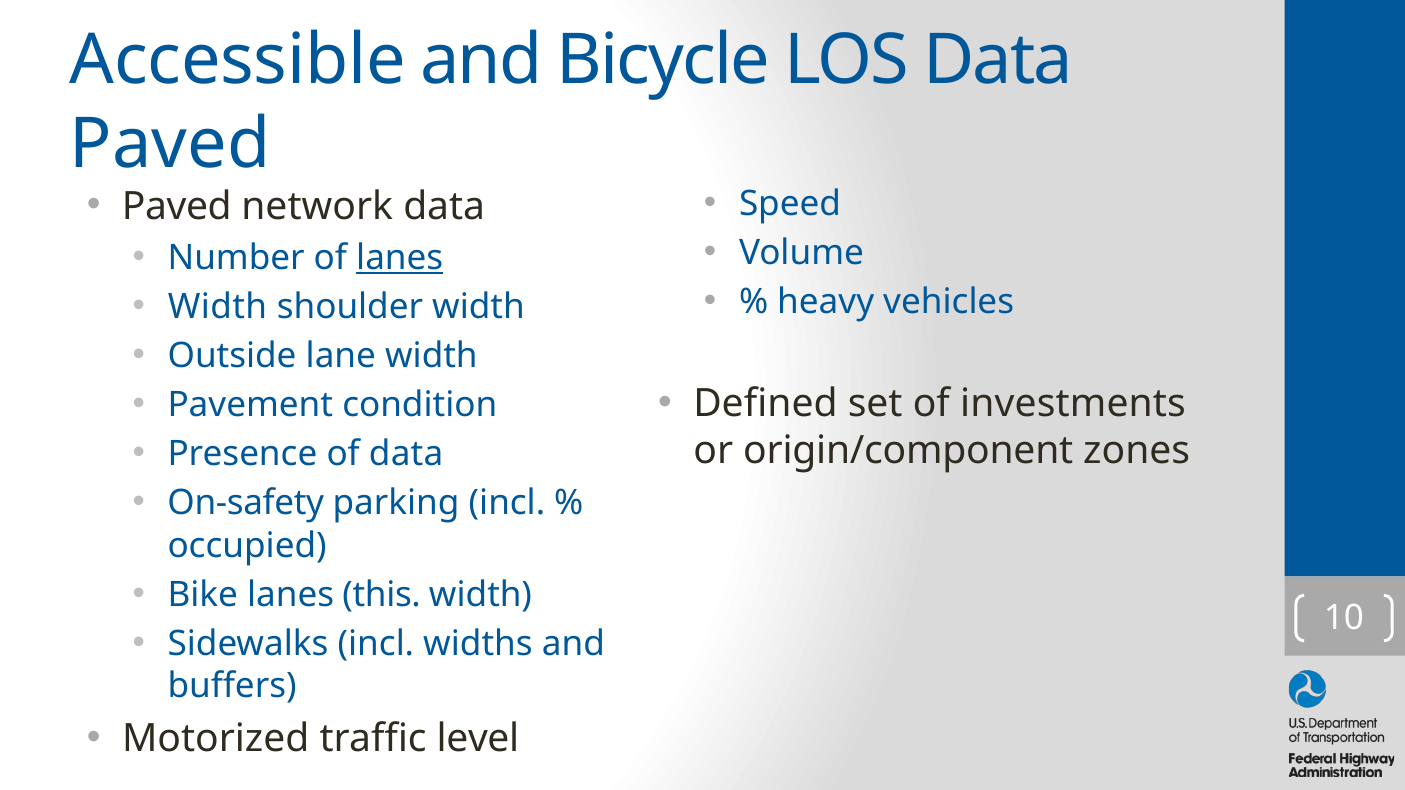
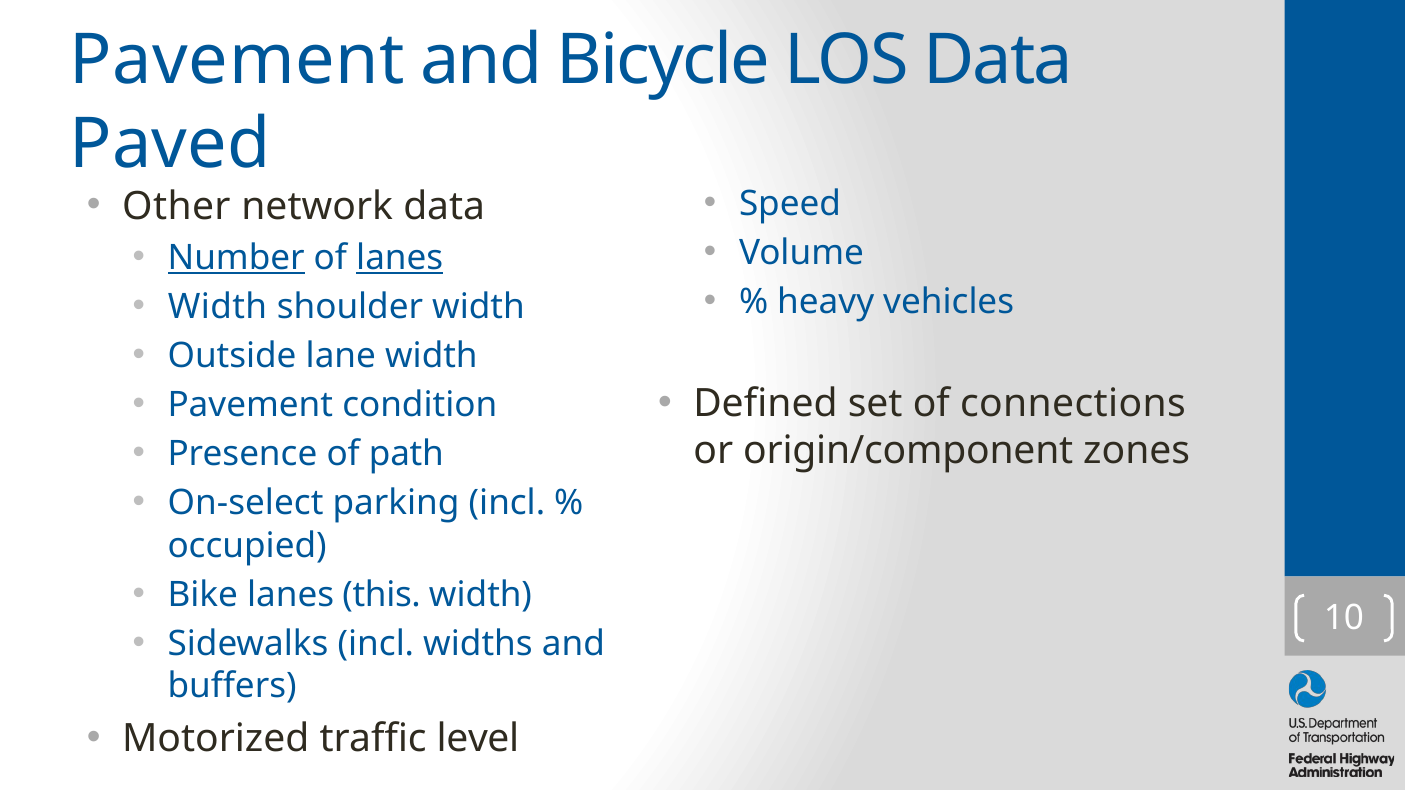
Accessible at (238, 60): Accessible -> Pavement
Paved at (177, 206): Paved -> Other
Number underline: none -> present
investments: investments -> connections
of data: data -> path
On-safety: On-safety -> On-select
